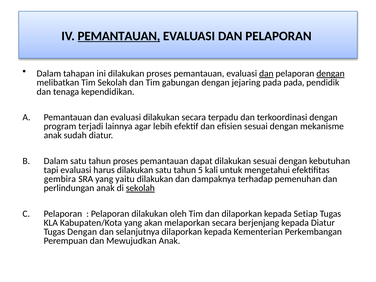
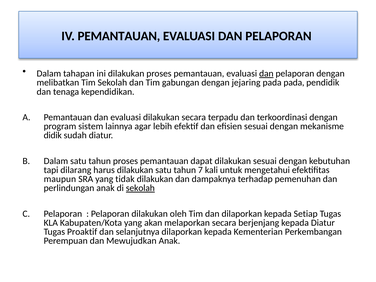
PEMANTAUAN at (119, 36) underline: present -> none
dengan at (331, 74) underline: present -> none
terjadi: terjadi -> sistem
anak at (53, 135): anak -> didik
tapi evaluasi: evaluasi -> dilarang
5: 5 -> 7
gembira: gembira -> maupun
yaitu: yaitu -> tidak
Tugas Dengan: Dengan -> Proaktif
